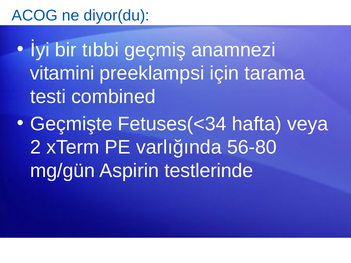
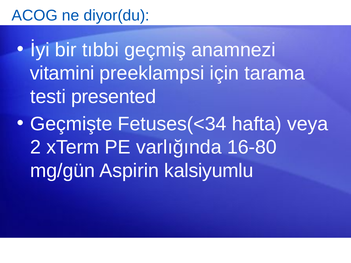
combined: combined -> presented
56-80: 56-80 -> 16-80
testlerinde: testlerinde -> kalsiyumlu
